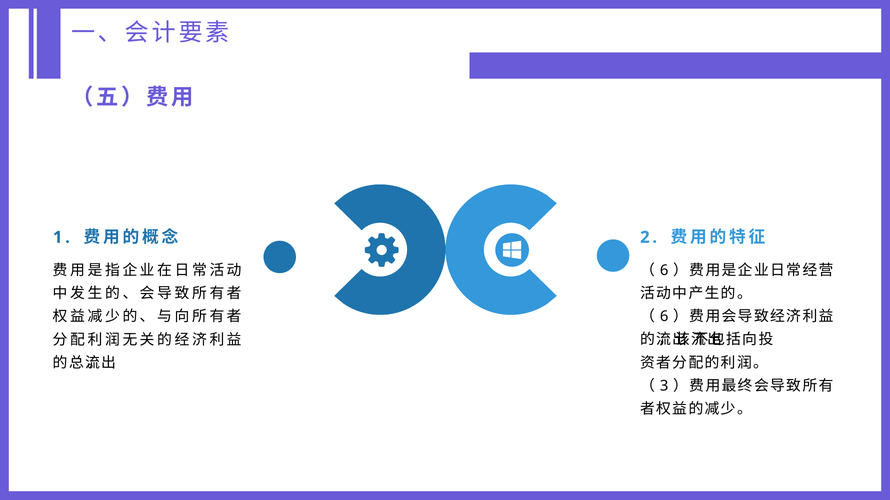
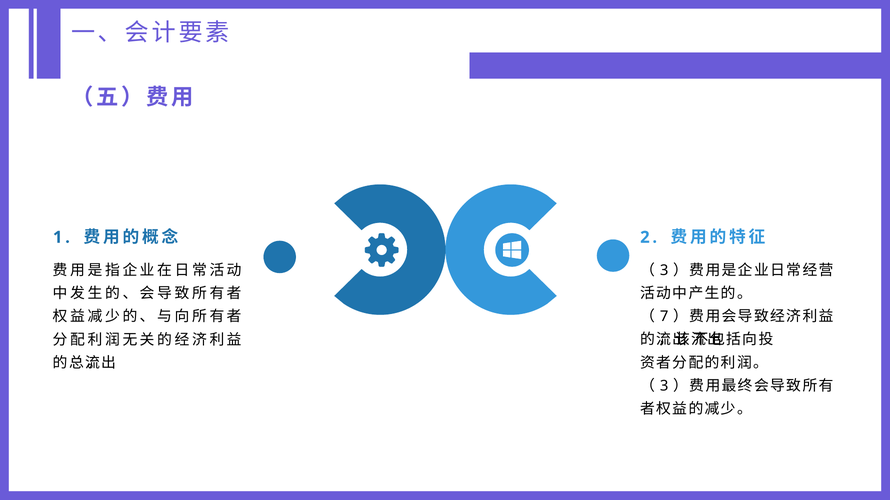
6 at (664, 271): 6 -> 3
6 at (664, 317): 6 -> 7
